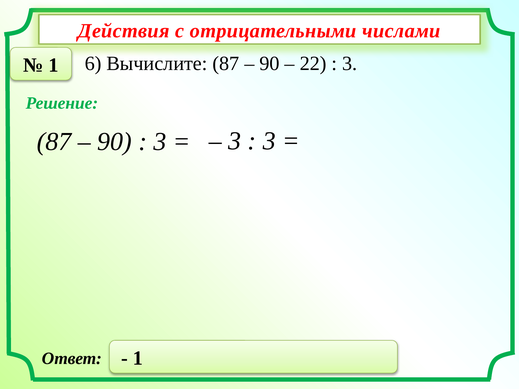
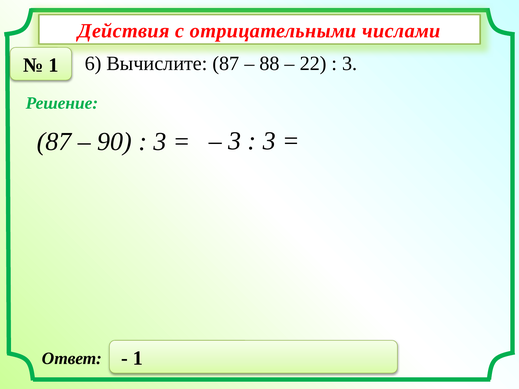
90 at (270, 64): 90 -> 88
